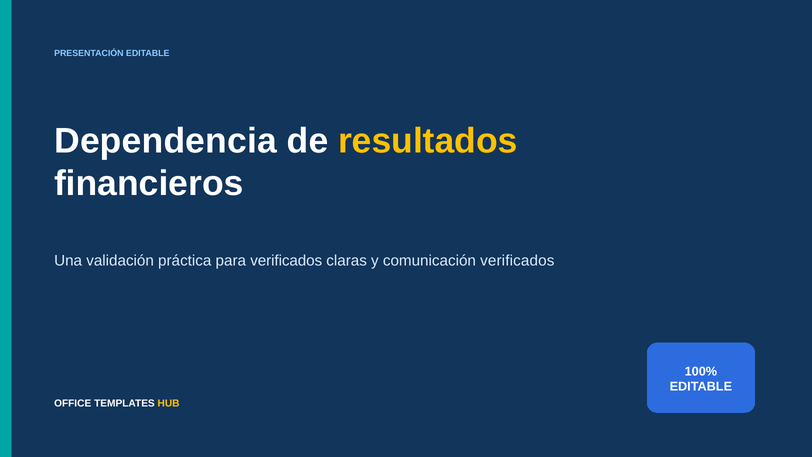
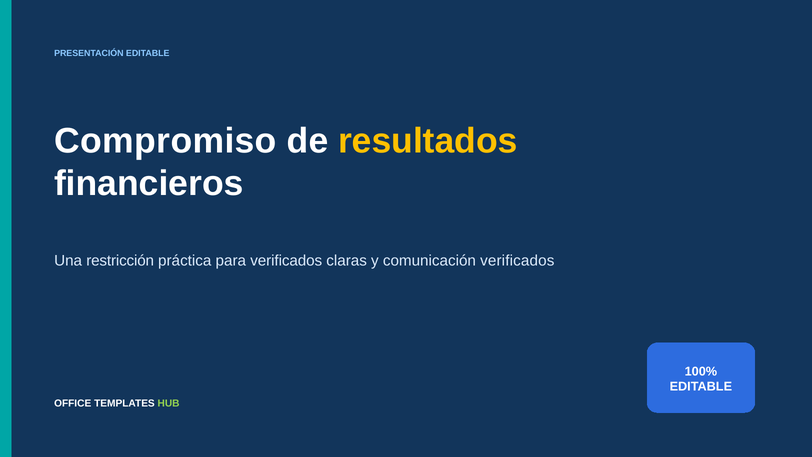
Dependencia: Dependencia -> Compromiso
validación: validación -> restricción
HUB colour: yellow -> light green
